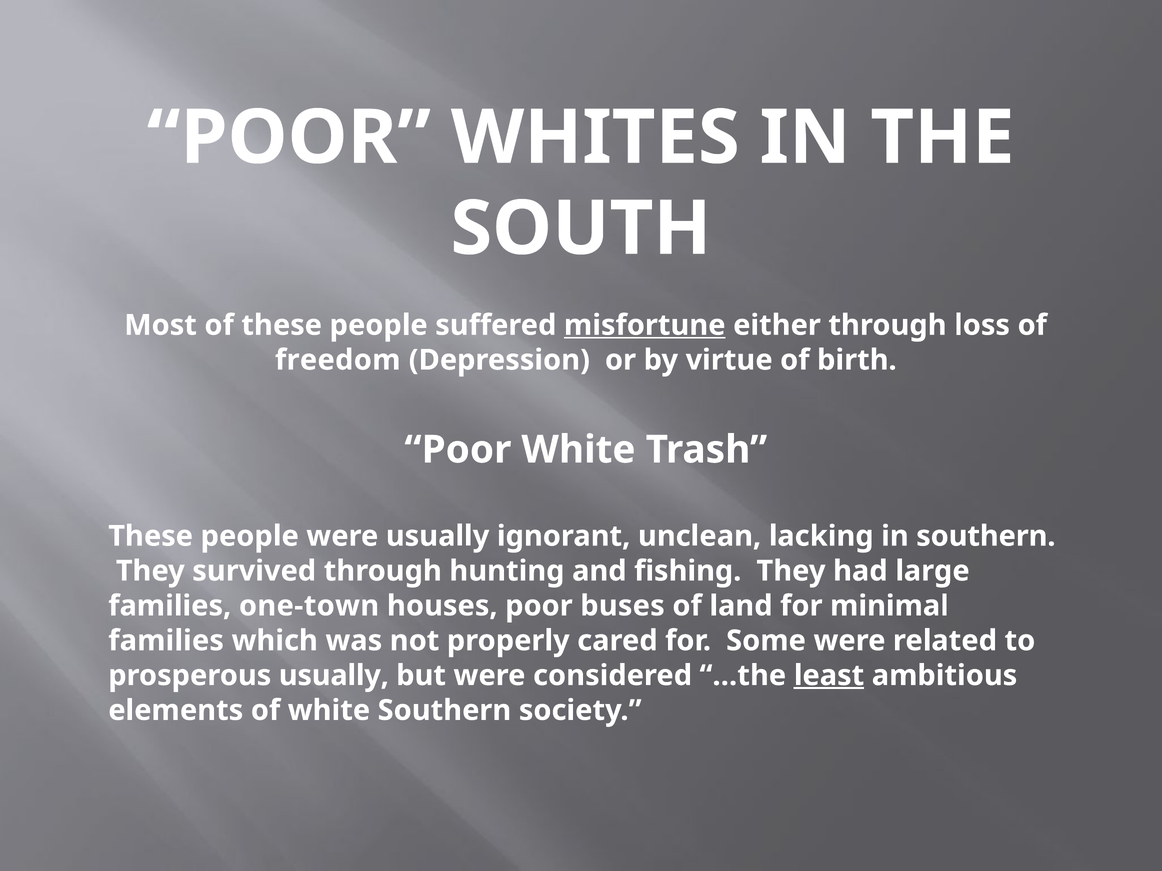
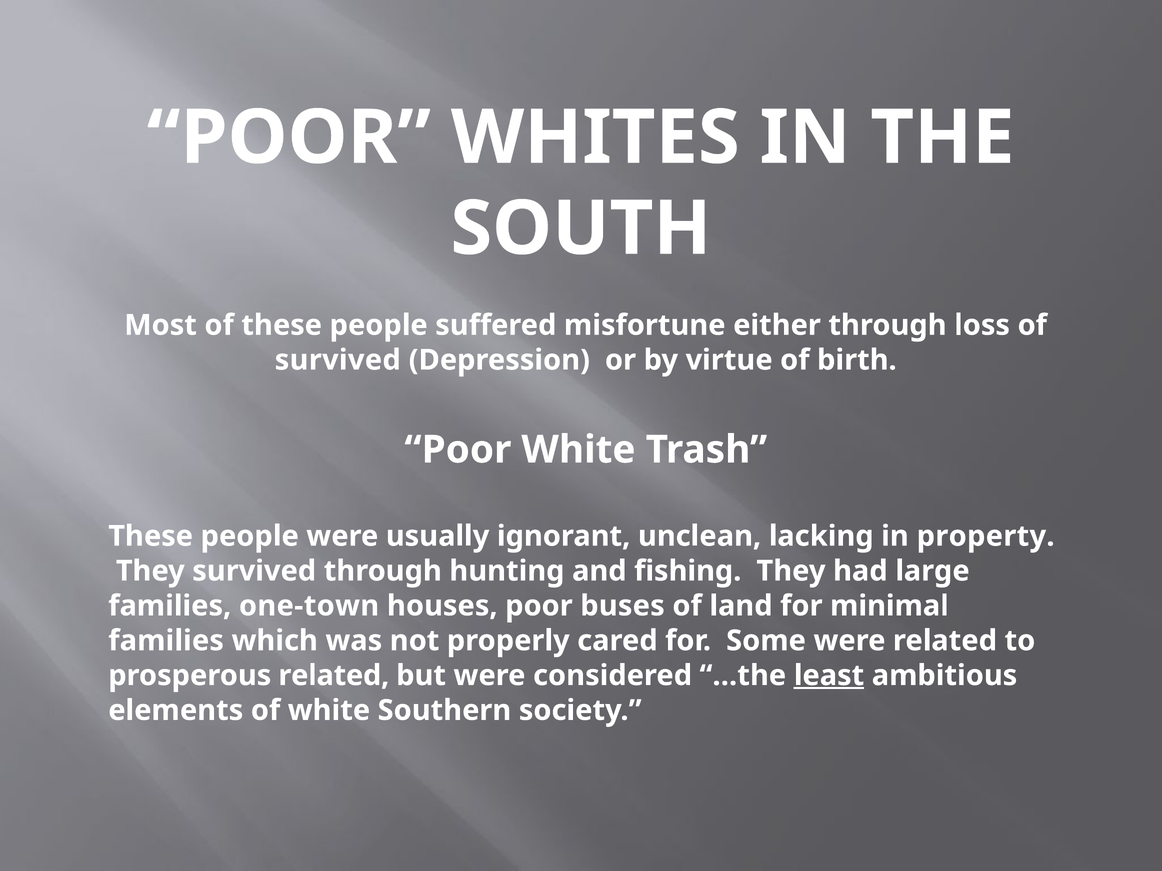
misfortune underline: present -> none
freedom at (338, 360): freedom -> survived
in southern: southern -> property
prosperous usually: usually -> related
